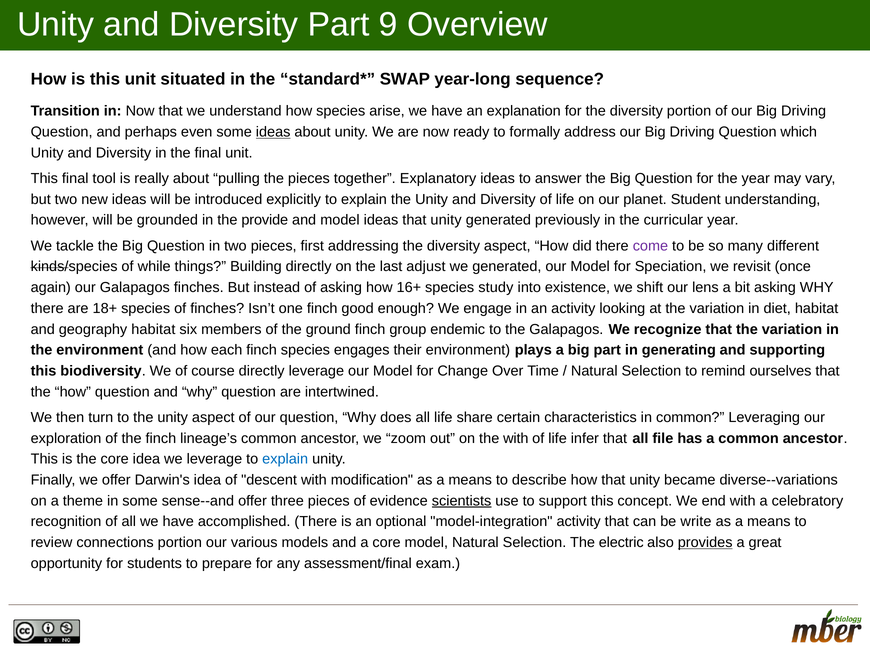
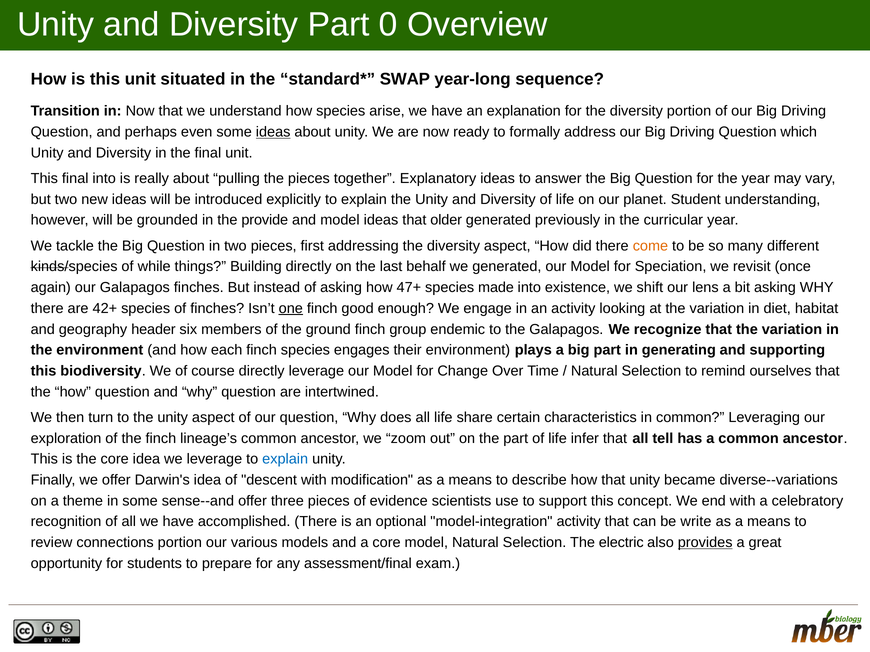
9: 9 -> 0
final tool: tool -> into
ideas that unity: unity -> older
come colour: purple -> orange
adjust: adjust -> behalf
16+: 16+ -> 47+
study: study -> made
18+: 18+ -> 42+
one underline: none -> present
geography habitat: habitat -> header
the with: with -> part
file: file -> tell
scientists underline: present -> none
